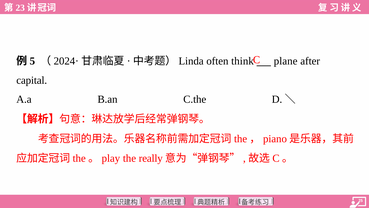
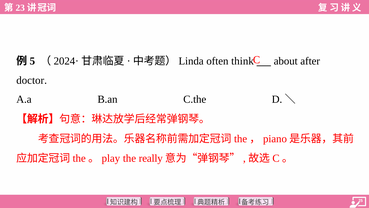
plane: plane -> about
capital: capital -> doctor
